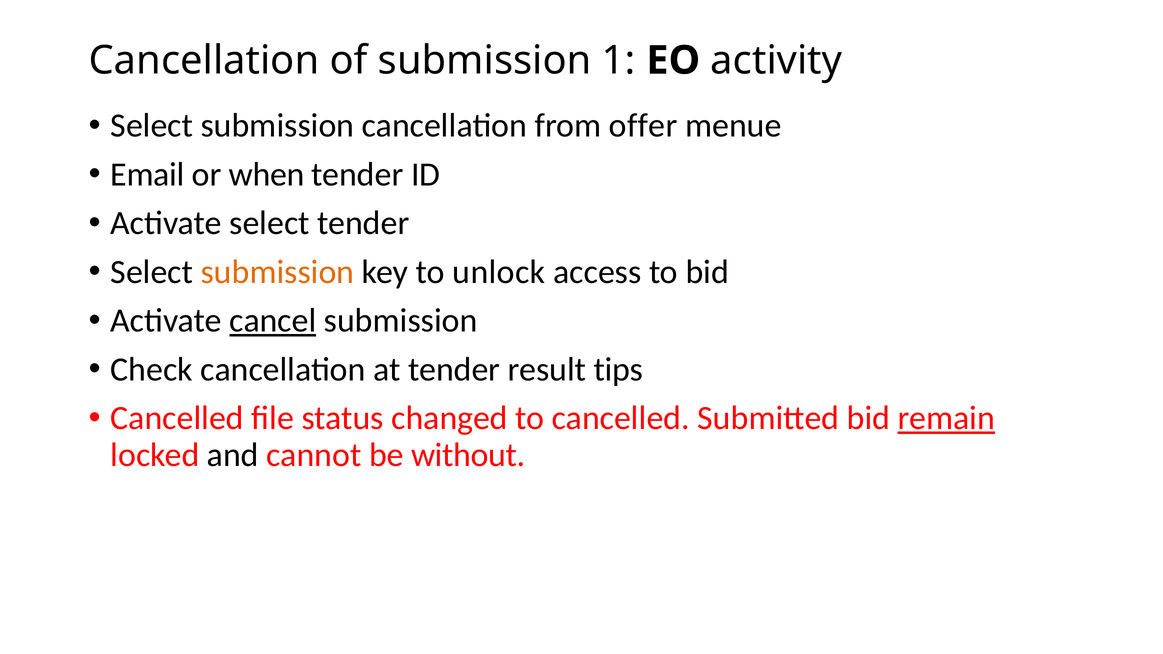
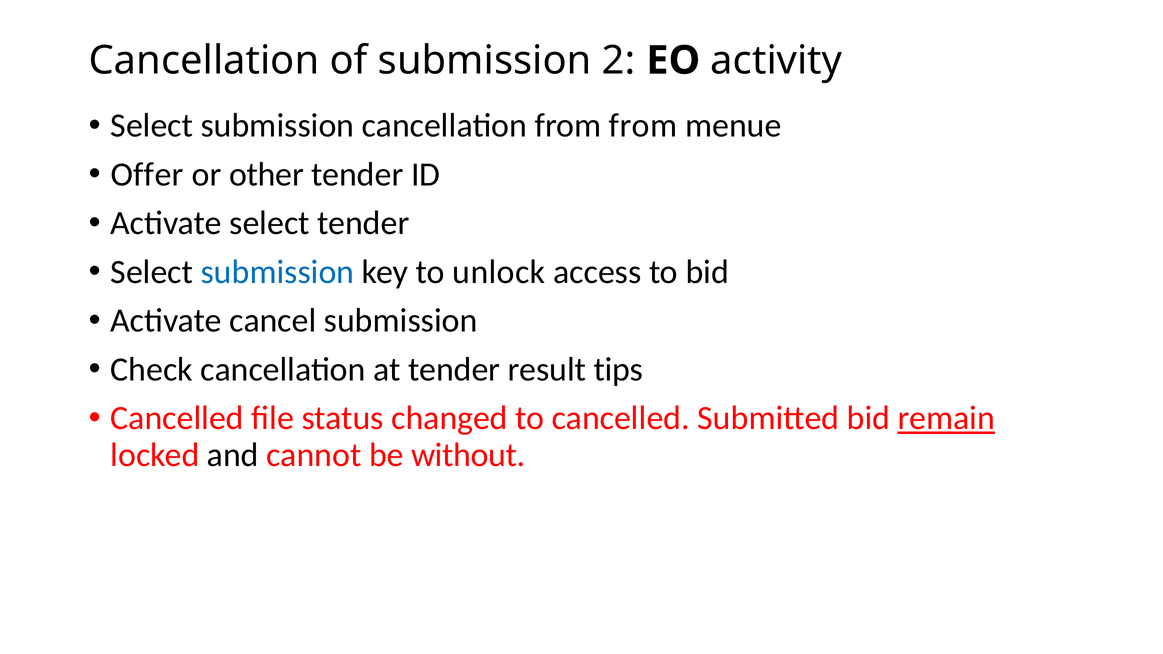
1: 1 -> 2
from offer: offer -> from
Email: Email -> Offer
when: when -> other
submission at (277, 272) colour: orange -> blue
cancel underline: present -> none
